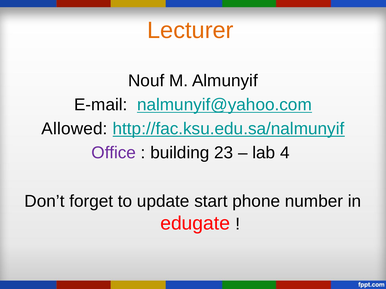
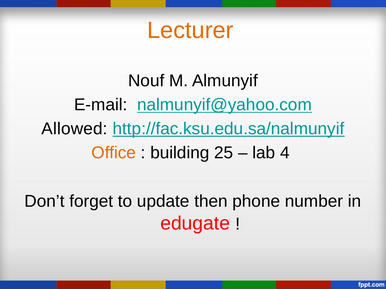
Office colour: purple -> orange
23: 23 -> 25
start: start -> then
